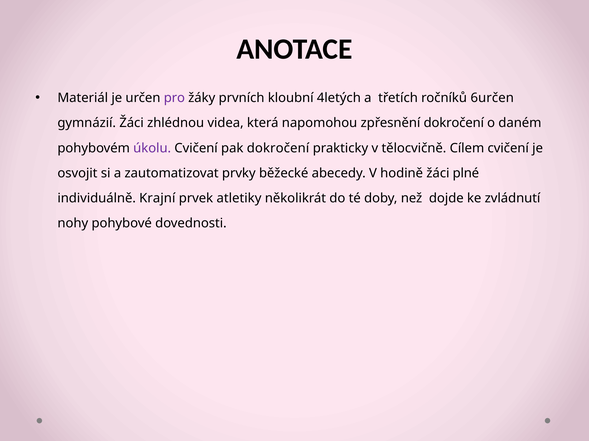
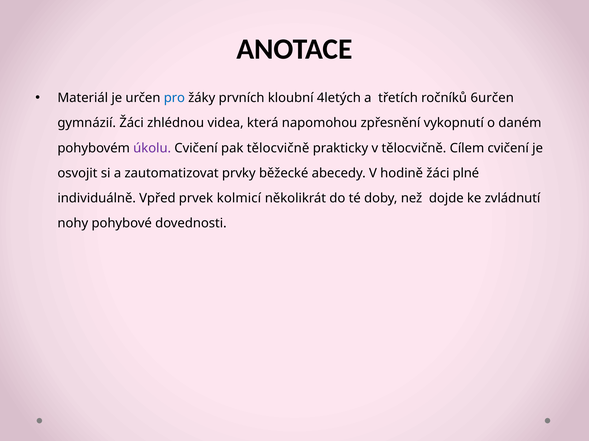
pro colour: purple -> blue
zpřesnění dokročení: dokročení -> vykopnutí
pak dokročení: dokročení -> tělocvičně
Krajní: Krajní -> Vpřed
atletiky: atletiky -> kolmicí
